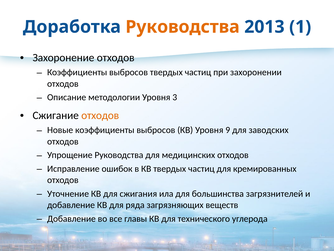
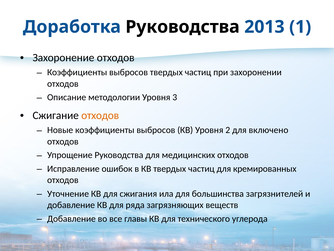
Руководства at (183, 27) colour: orange -> black
9: 9 -> 2
заводских: заводских -> включено
